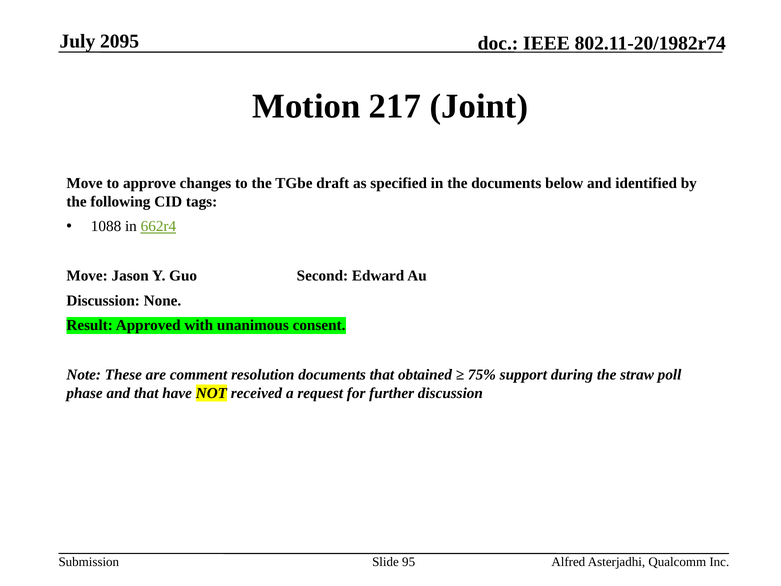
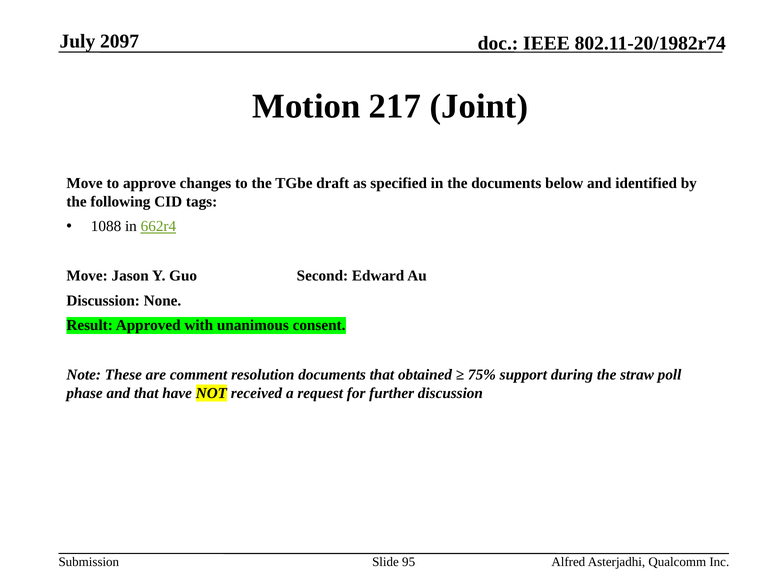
2095: 2095 -> 2097
